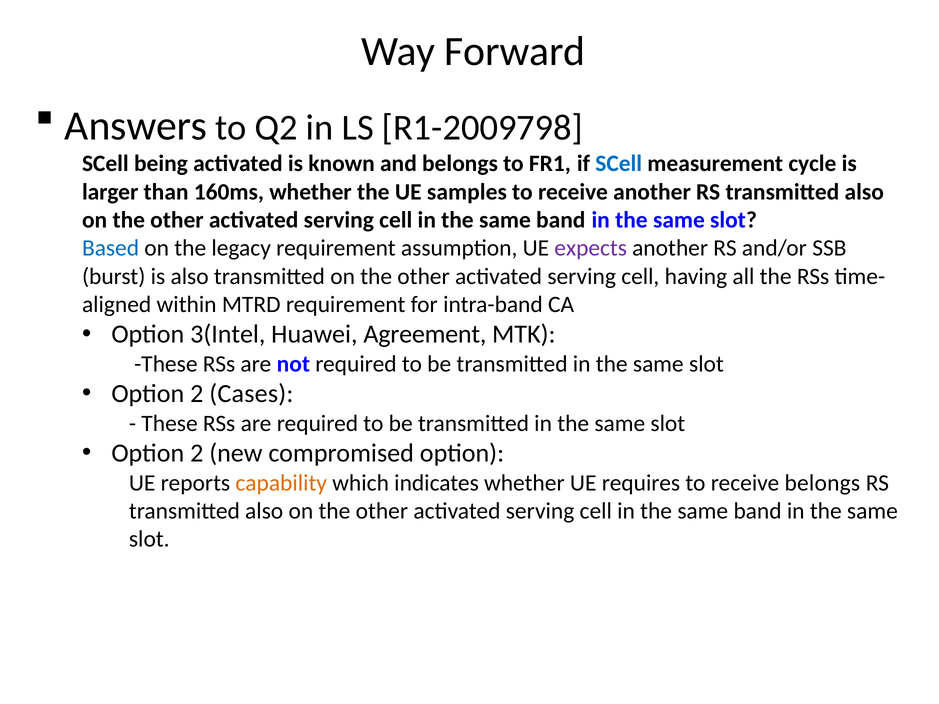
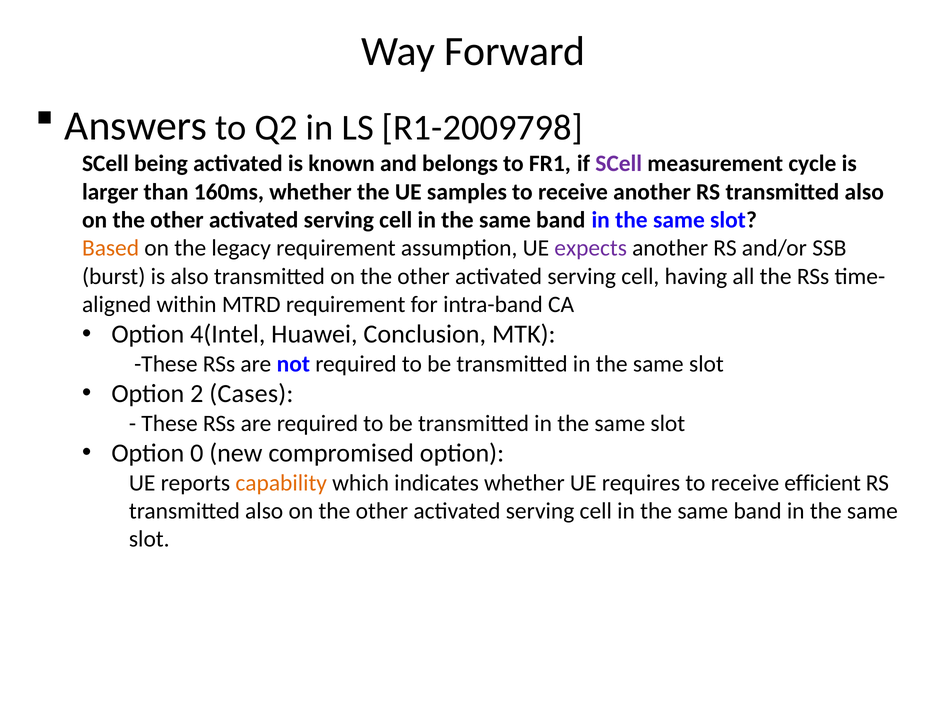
SCell at (619, 164) colour: blue -> purple
Based colour: blue -> orange
3(Intel: 3(Intel -> 4(Intel
Agreement: Agreement -> Conclusion
2 at (197, 453): 2 -> 0
receive belongs: belongs -> efficient
